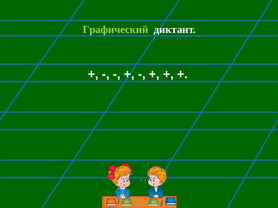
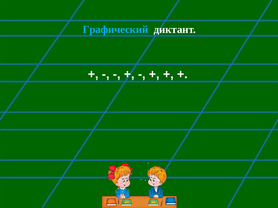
Графический colour: light green -> light blue
